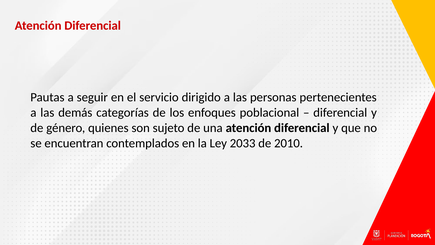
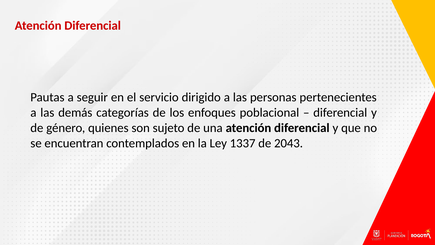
2033: 2033 -> 1337
2010: 2010 -> 2043
